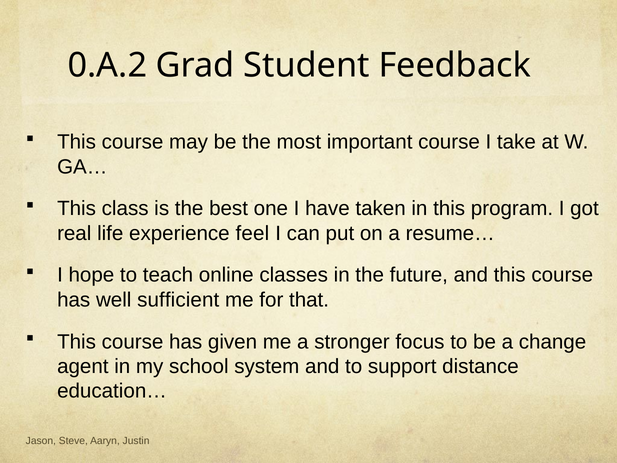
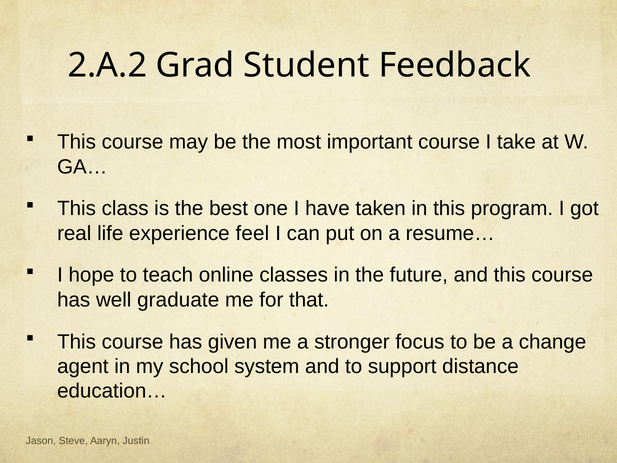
0.A.2: 0.A.2 -> 2.A.2
sufficient: sufficient -> graduate
